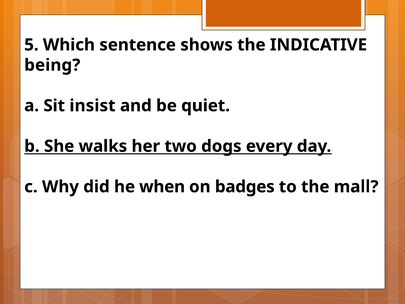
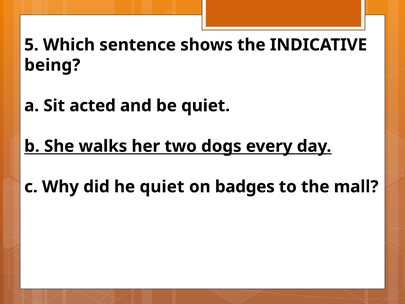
insist: insist -> acted
he when: when -> quiet
